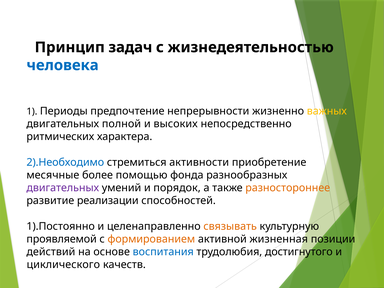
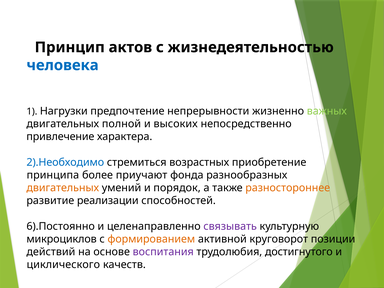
задач: задач -> актов
Периоды: Периоды -> Нагрузки
важных colour: yellow -> light green
ритмических: ритмических -> привлечение
активности: активности -> возрастных
месячные: месячные -> принципа
помощью: помощью -> приучают
двигательных at (63, 188) colour: purple -> orange
1).Постоянно: 1).Постоянно -> 6).Постоянно
связывать colour: orange -> purple
проявляемой: проявляемой -> микроциклов
жизненная: жизненная -> круговорот
воспитания colour: blue -> purple
